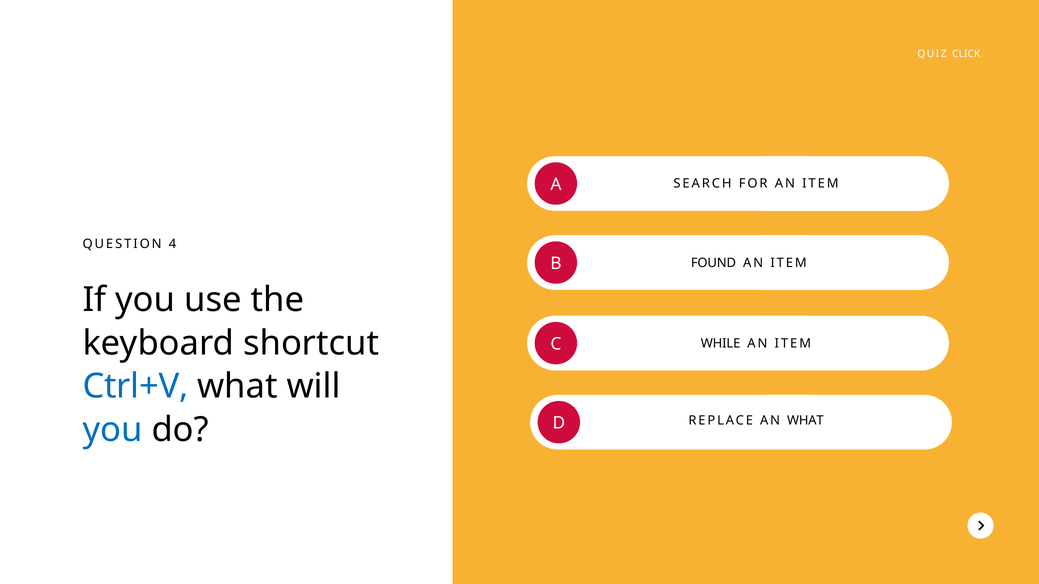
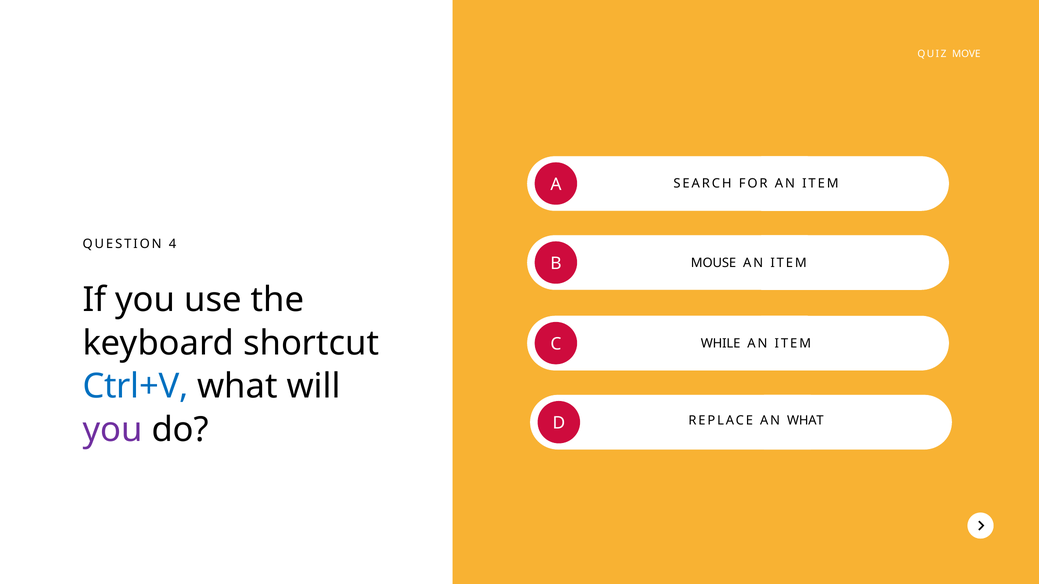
CLICK: CLICK -> MOVE
FOUND: FOUND -> MOUSE
you at (113, 430) colour: blue -> purple
